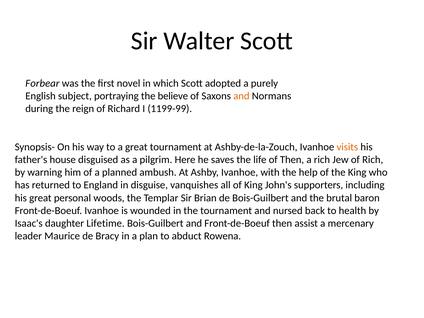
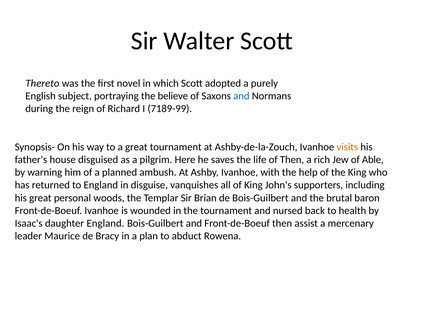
Forbear: Forbear -> Thereto
and at (241, 96) colour: orange -> blue
1199-99: 1199-99 -> 7189-99
of Rich: Rich -> Able
daughter Lifetime: Lifetime -> England
